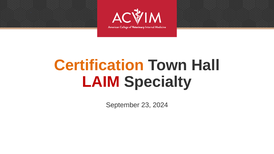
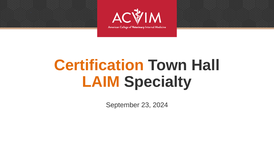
LAIM colour: red -> orange
